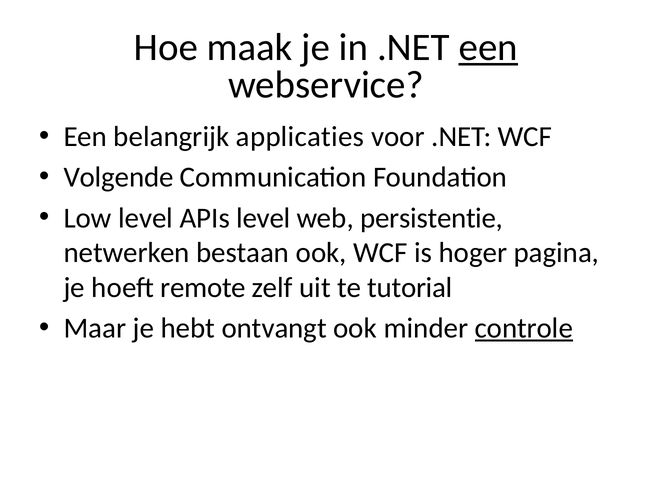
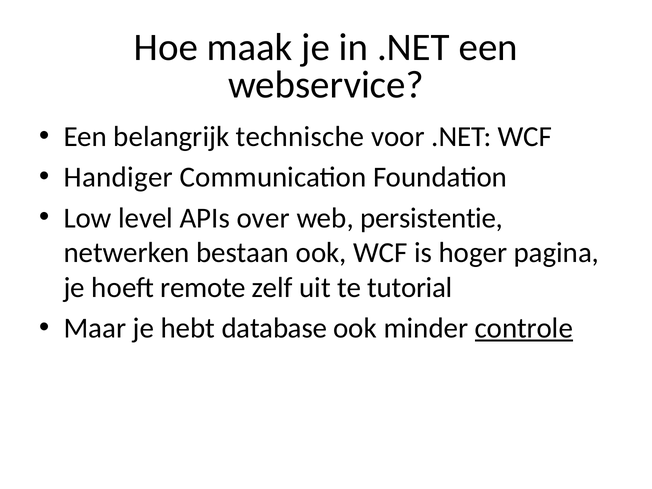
een at (488, 47) underline: present -> none
applicaties: applicaties -> technische
Volgende: Volgende -> Handiger
APIs level: level -> over
ontvangt: ontvangt -> database
